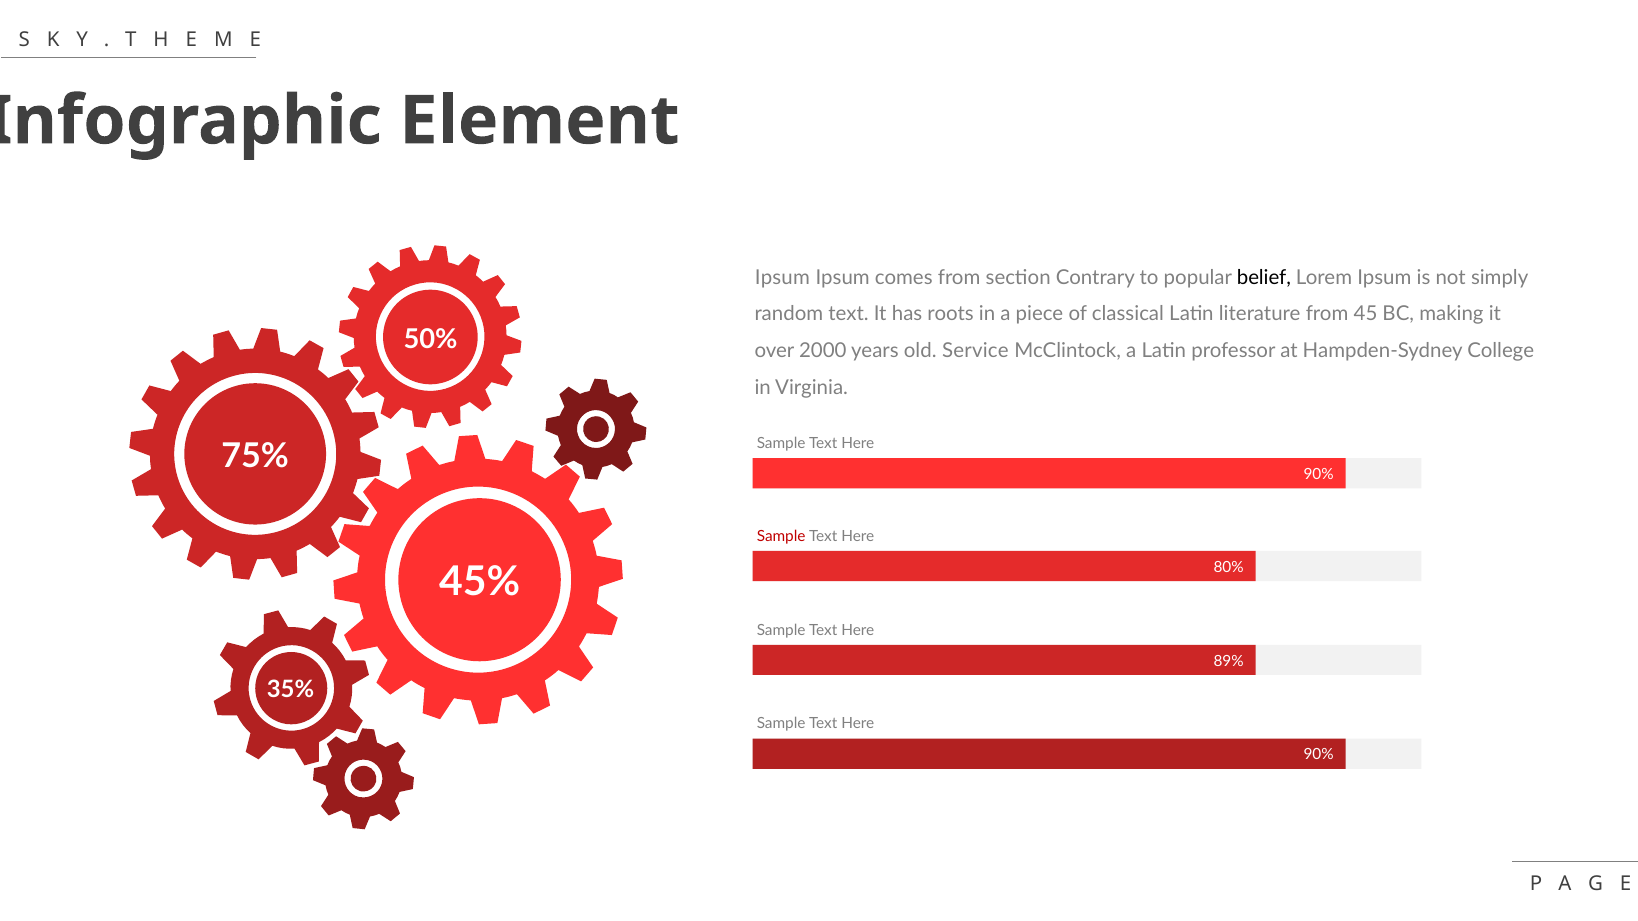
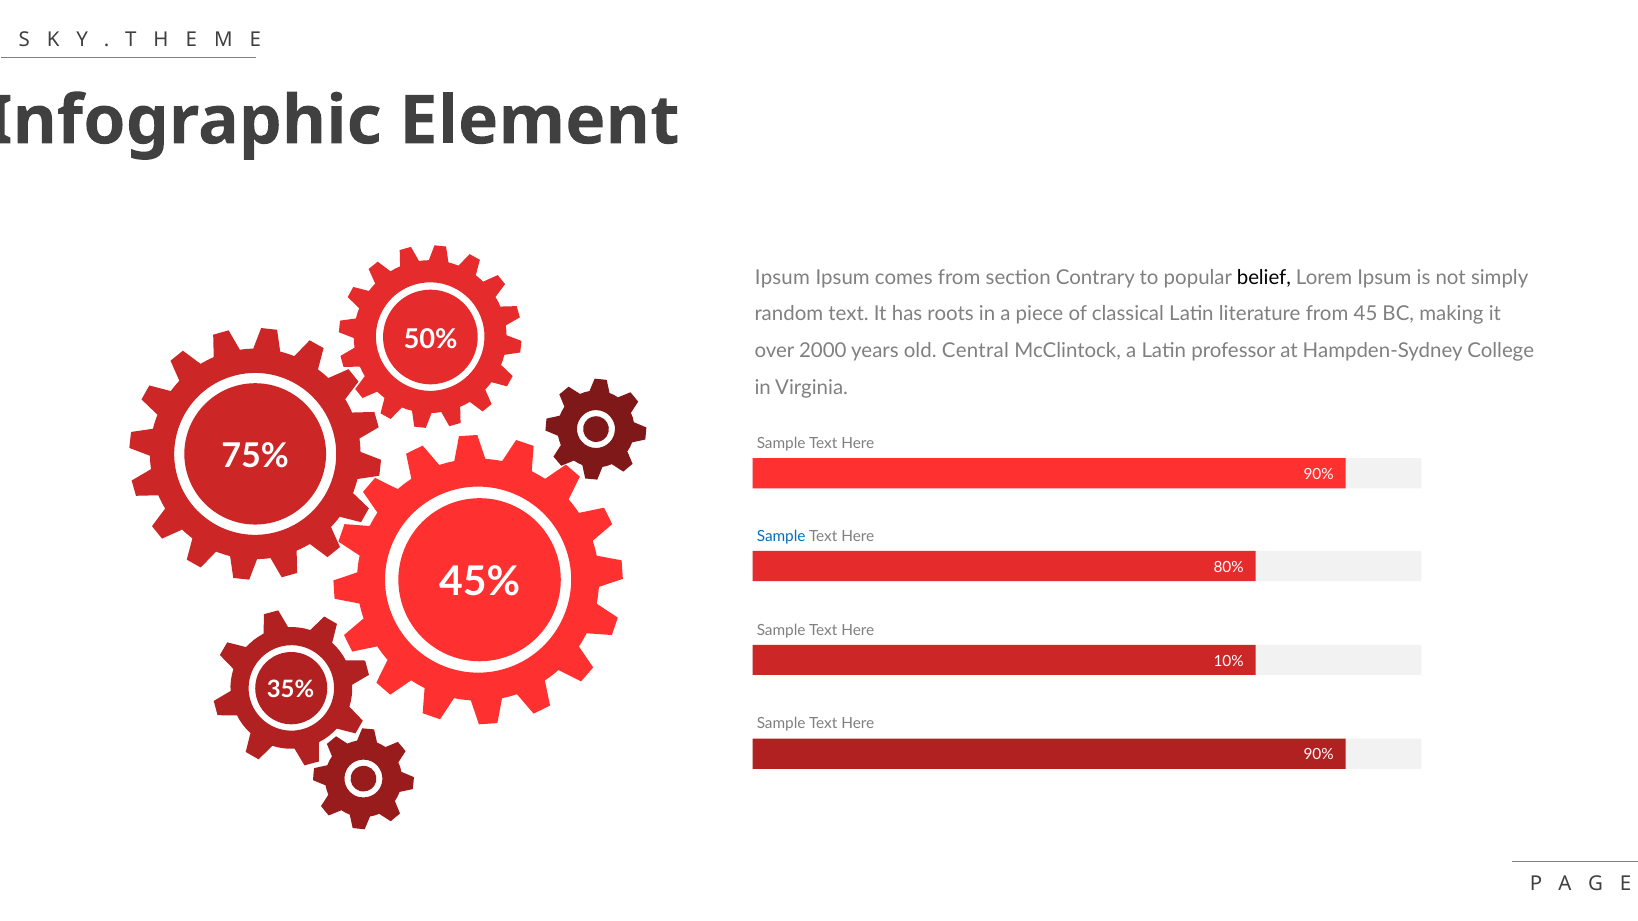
Service: Service -> Central
Sample at (781, 536) colour: red -> blue
89%: 89% -> 10%
